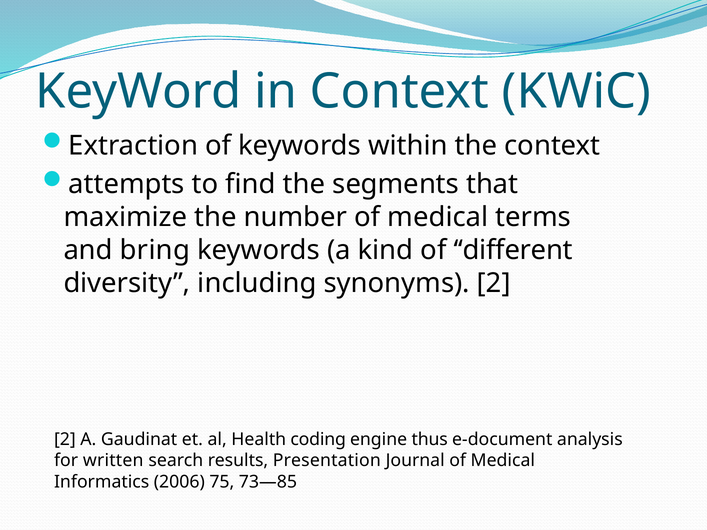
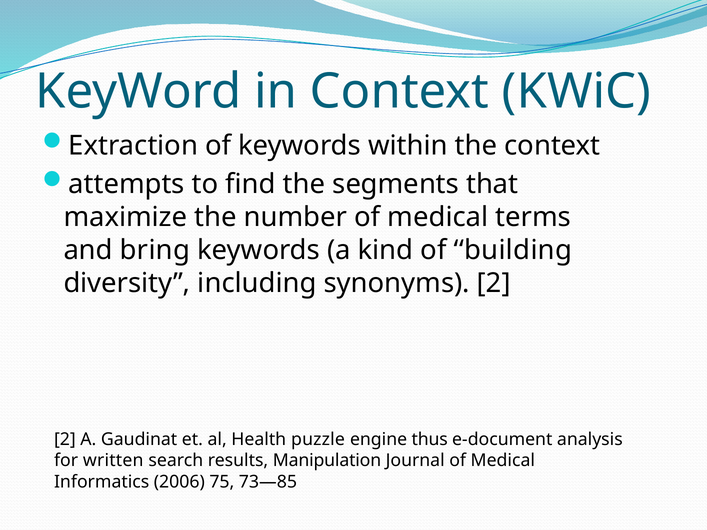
different: different -> building
coding: coding -> puzzle
Presentation: Presentation -> Manipulation
